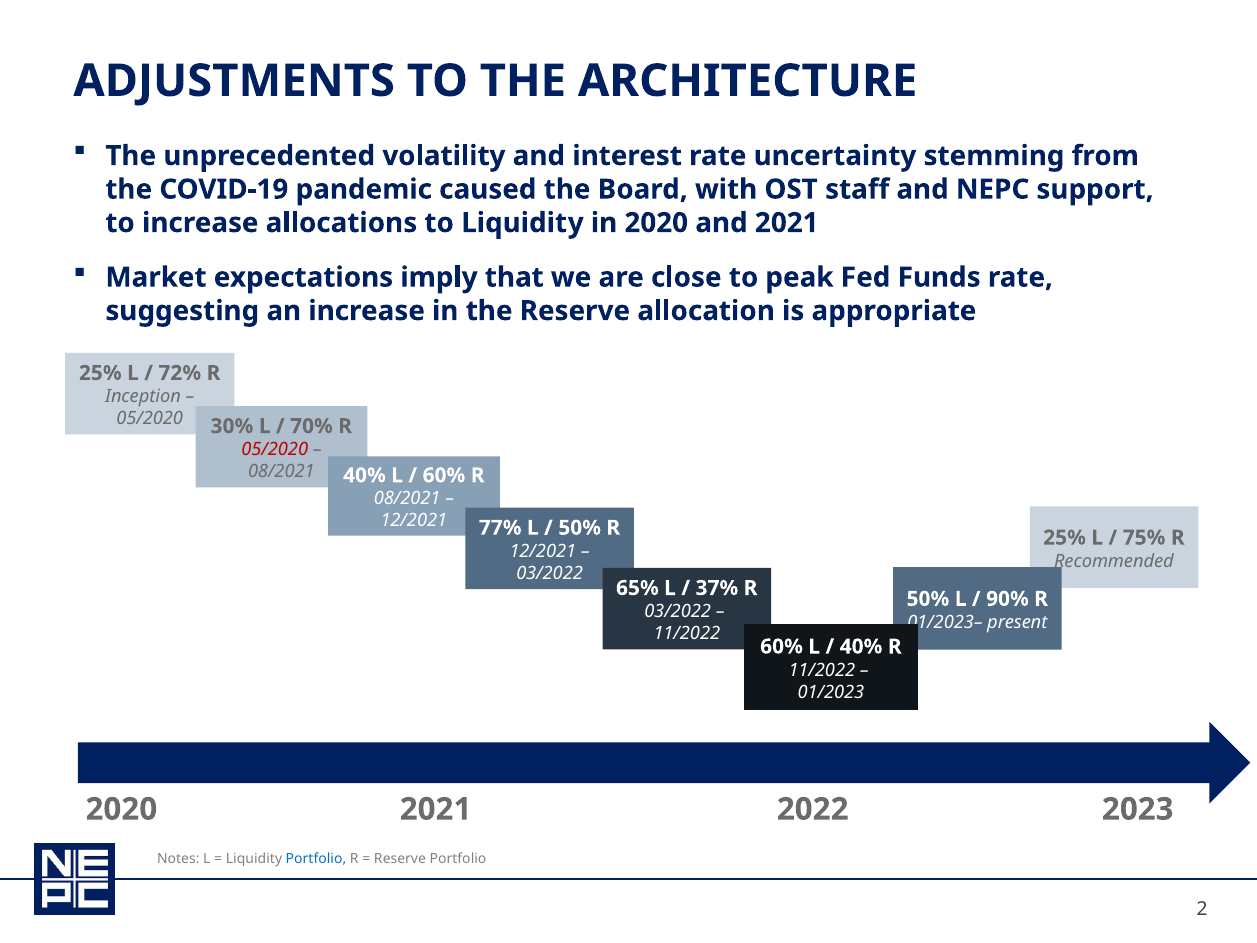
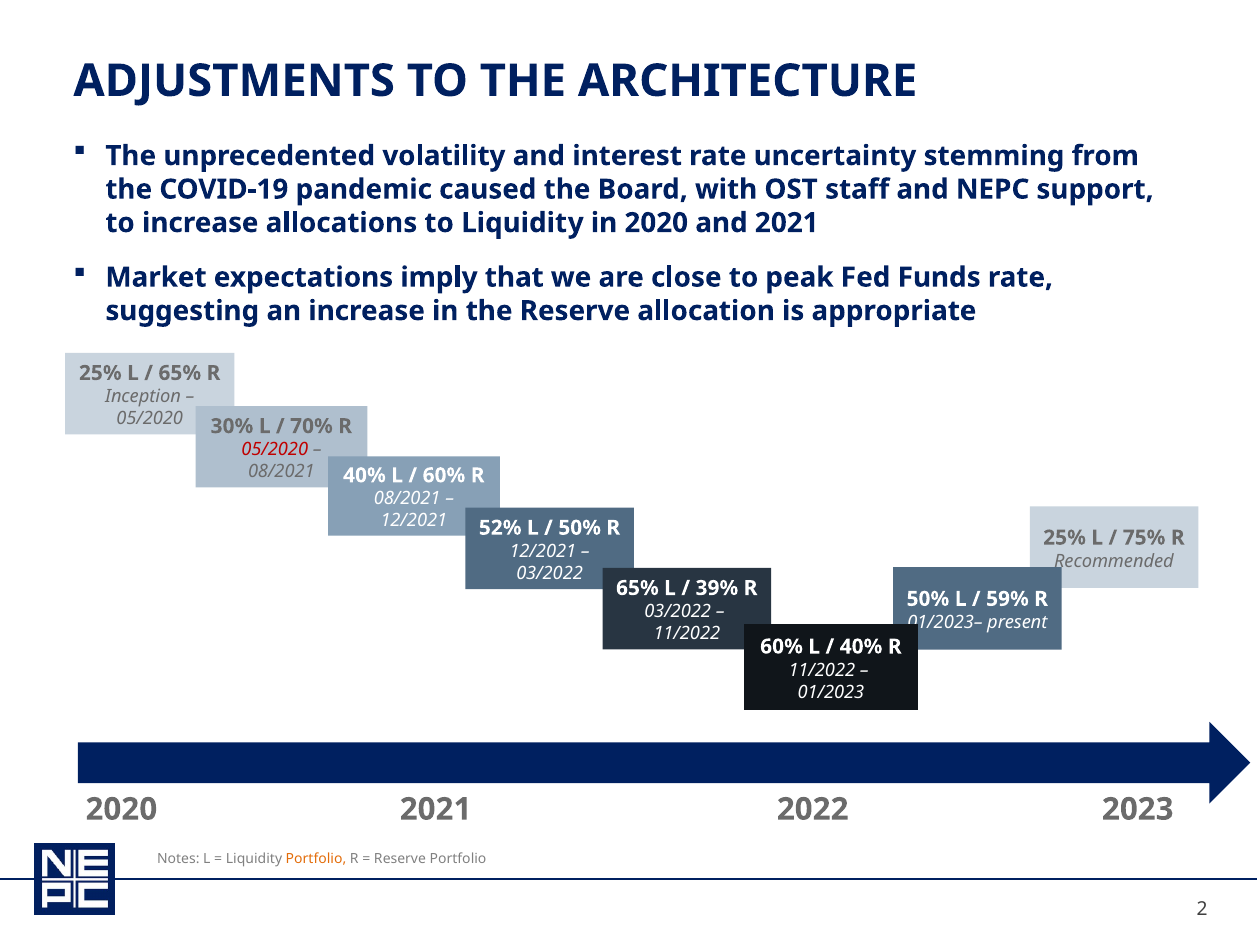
72% at (180, 373): 72% -> 65%
77%: 77% -> 52%
37%: 37% -> 39%
90%: 90% -> 59%
Portfolio at (316, 859) colour: blue -> orange
